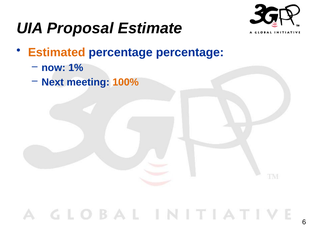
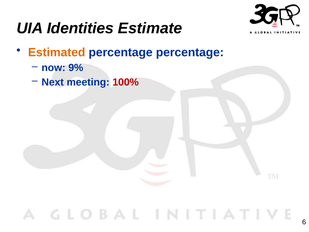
Proposal: Proposal -> Identities
1%: 1% -> 9%
100% colour: orange -> red
